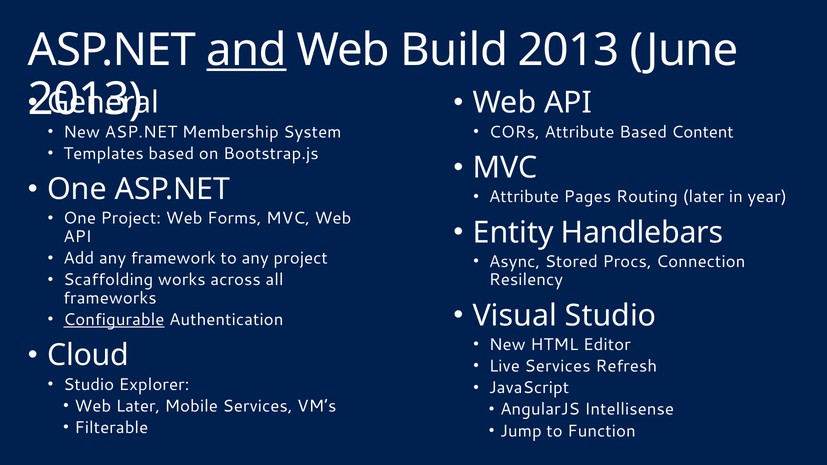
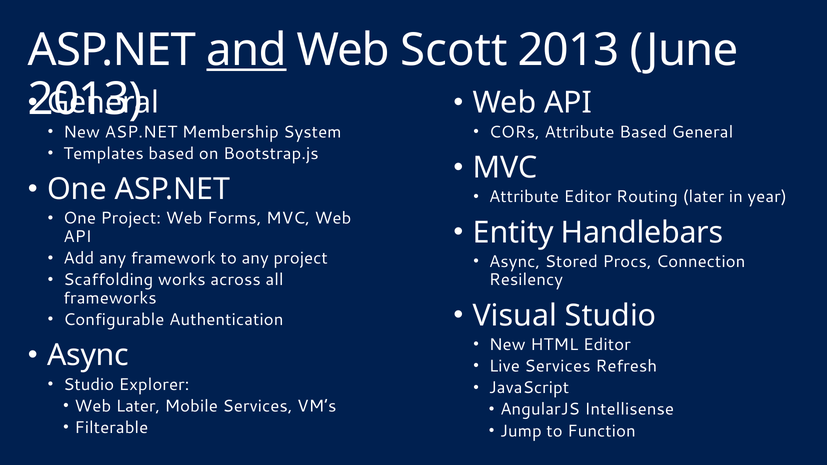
Build: Build -> Scott
Based Content: Content -> General
Attribute Pages: Pages -> Editor
Configurable underline: present -> none
Cloud at (88, 356): Cloud -> Async
